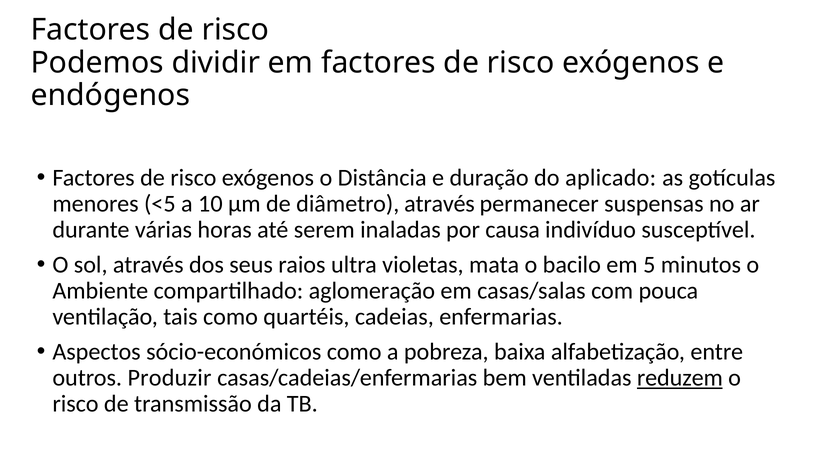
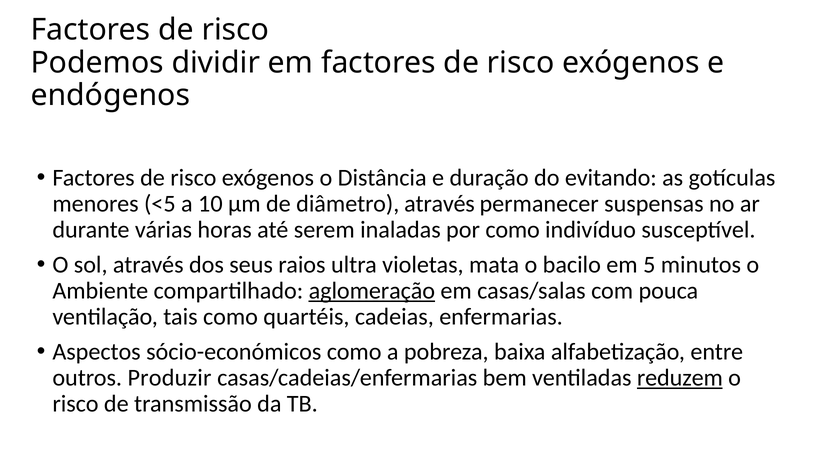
aplicado: aplicado -> evitando
por causa: causa -> como
aglomeração underline: none -> present
